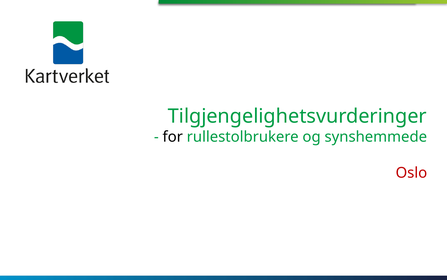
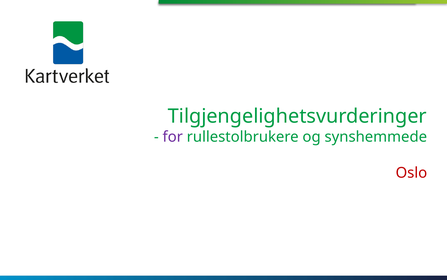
for colour: black -> purple
